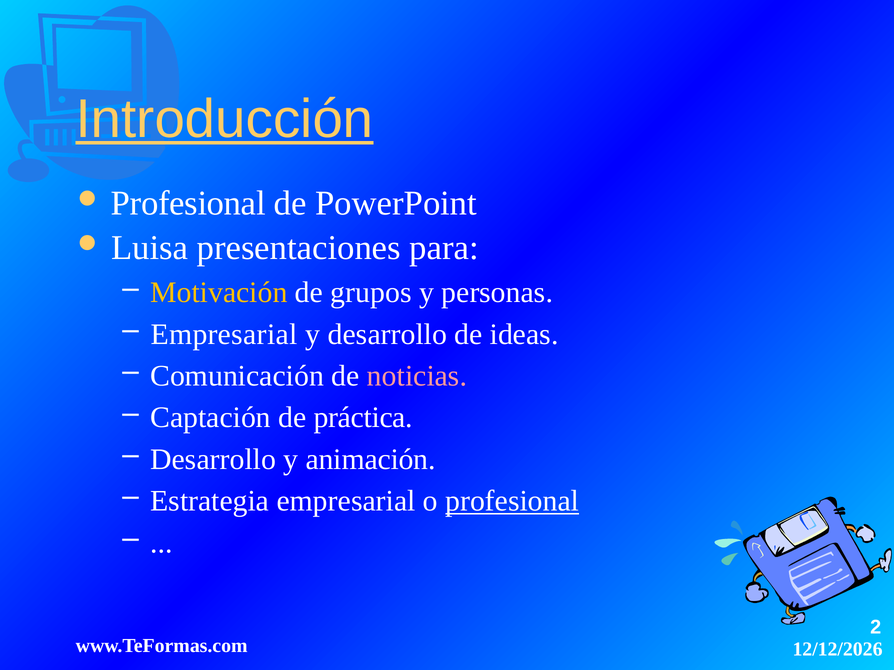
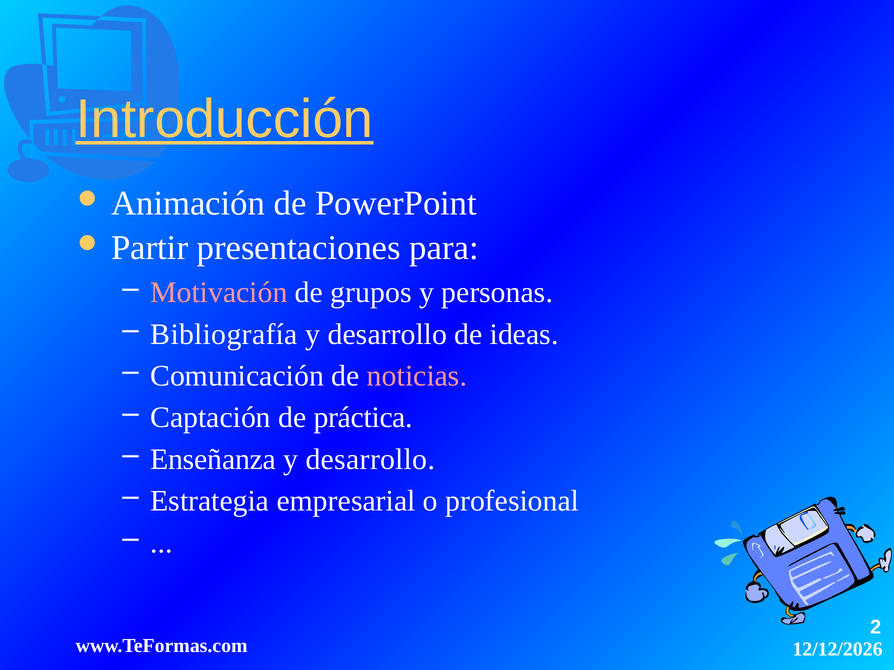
Profesional at (188, 203): Profesional -> Animación
Luisa: Luisa -> Partir
Motivación colour: yellow -> pink
Empresarial at (224, 335): Empresarial -> Bibliografía
Desarrollo at (213, 460): Desarrollo -> Enseñanza
animación at (371, 460): animación -> desarrollo
profesional at (512, 501) underline: present -> none
